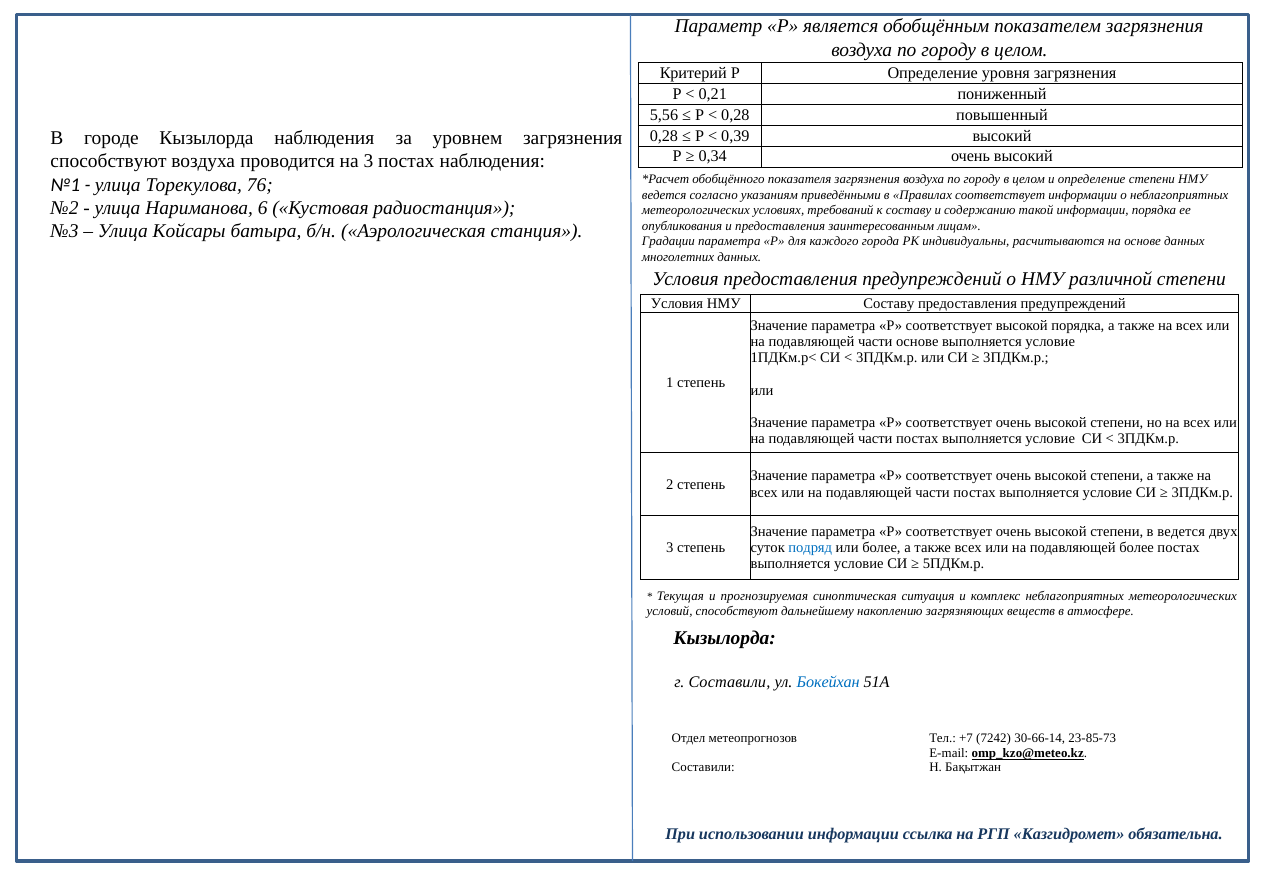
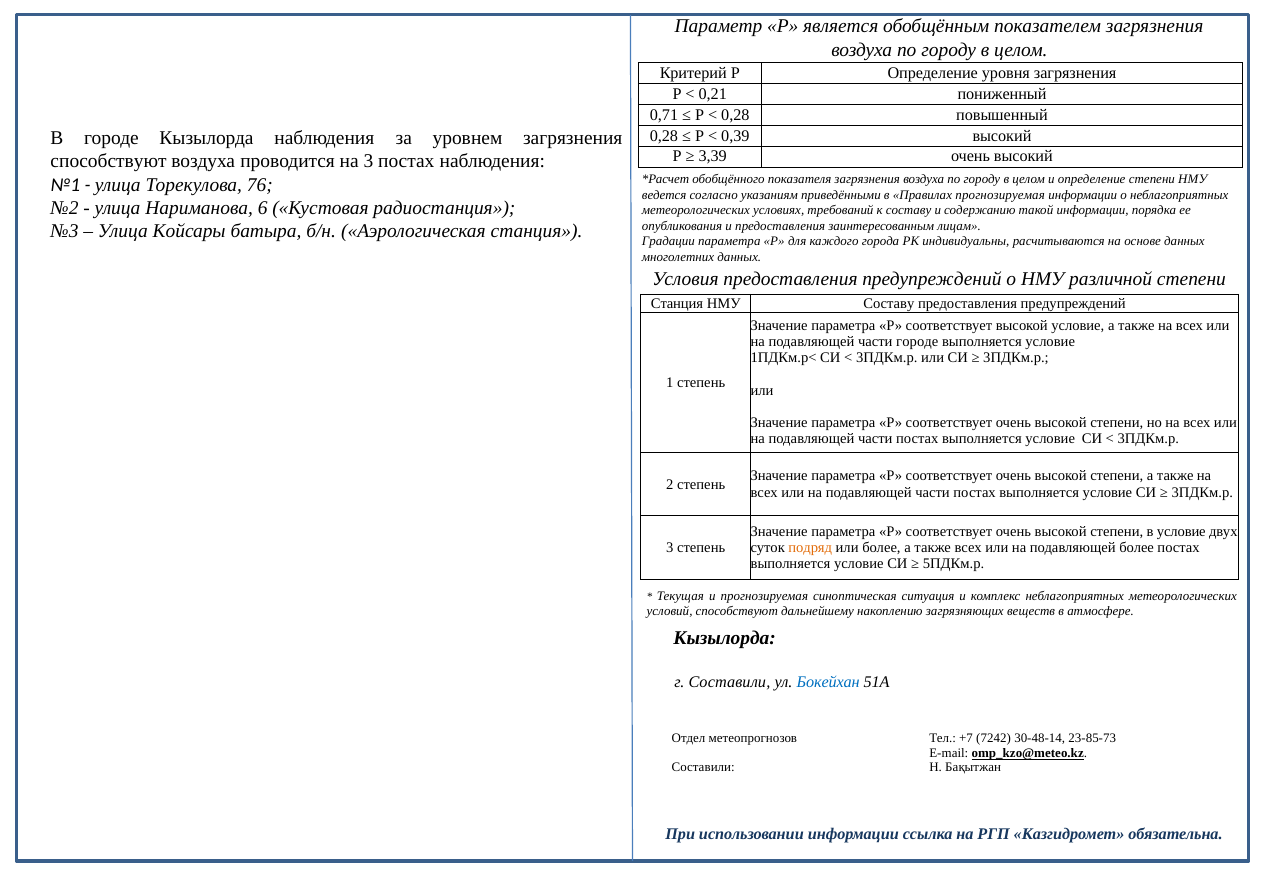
5,56: 5,56 -> 0,71
0,34: 0,34 -> 3,39
Правилах соответствует: соответствует -> прогнозируемая
Условия at (677, 303): Условия -> Станция
высокой порядка: порядка -> условие
части основе: основе -> городе
в ведется: ведется -> условие
подряд colour: blue -> orange
30-66-14: 30-66-14 -> 30-48-14
